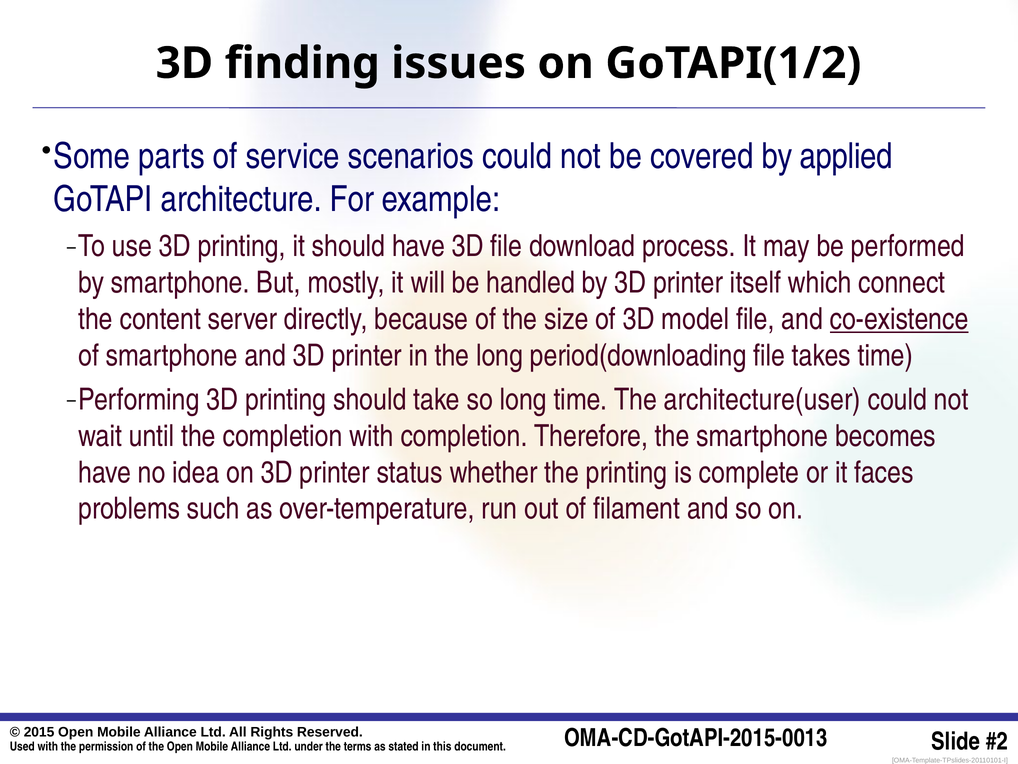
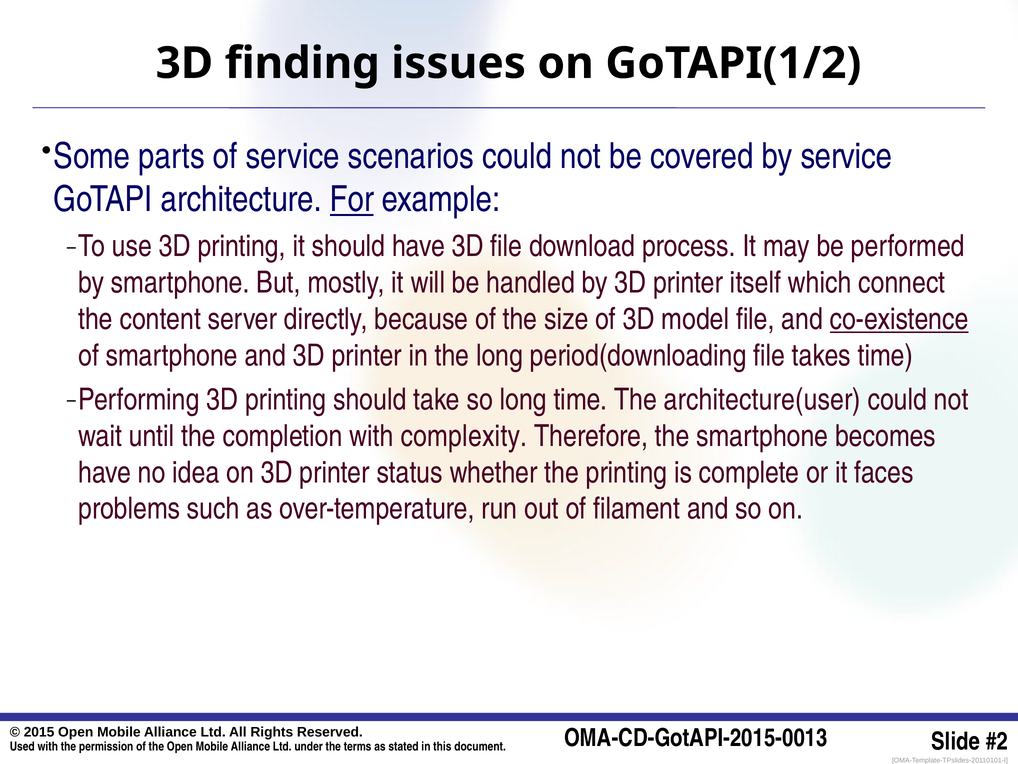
by applied: applied -> service
For underline: none -> present
with completion: completion -> complexity
